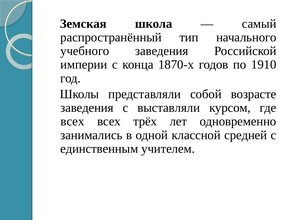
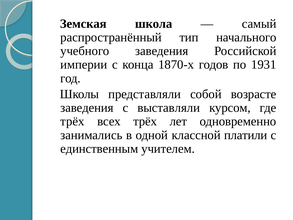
1910: 1910 -> 1931
всех at (72, 121): всех -> трёх
средней: средней -> платили
